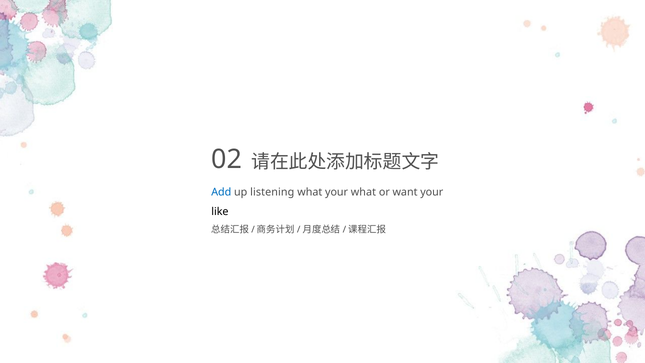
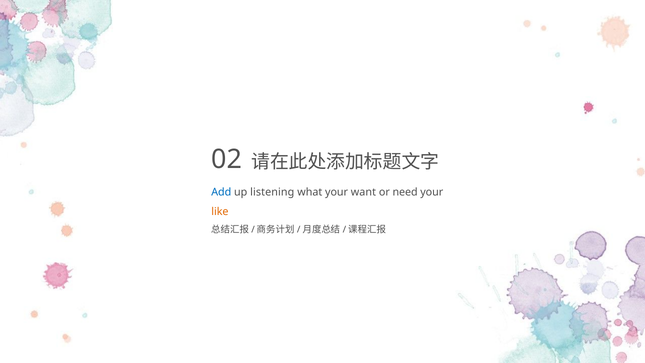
your what: what -> want
want: want -> need
like colour: black -> orange
